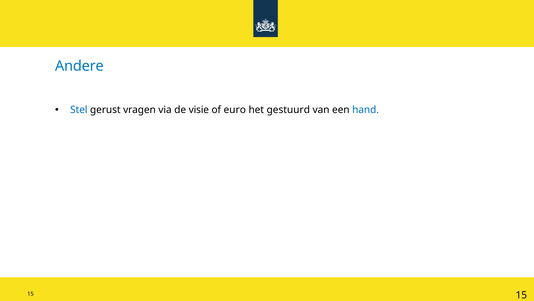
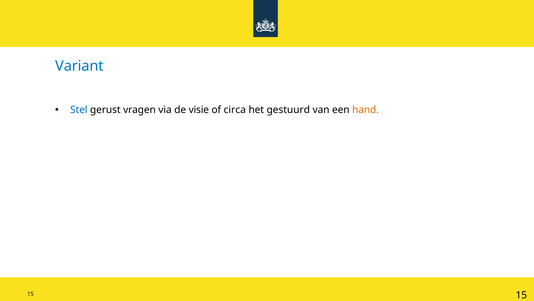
Andere: Andere -> Variant
euro: euro -> circa
hand colour: blue -> orange
